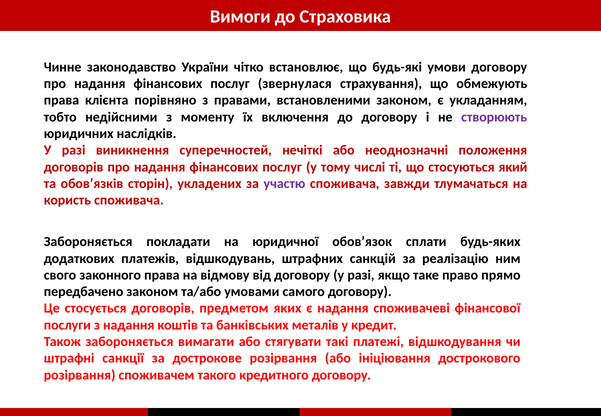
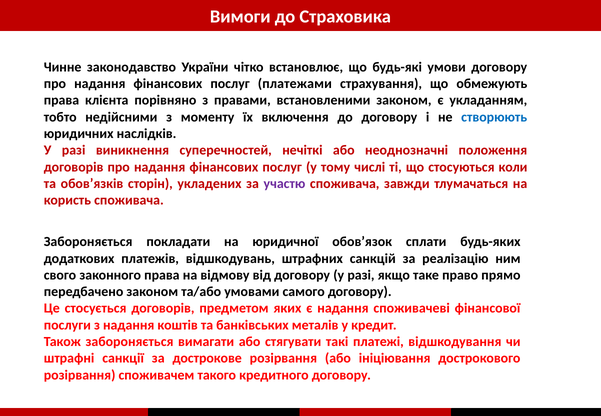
звернулася: звернулася -> платежами
створюють colour: purple -> blue
який: який -> коли
